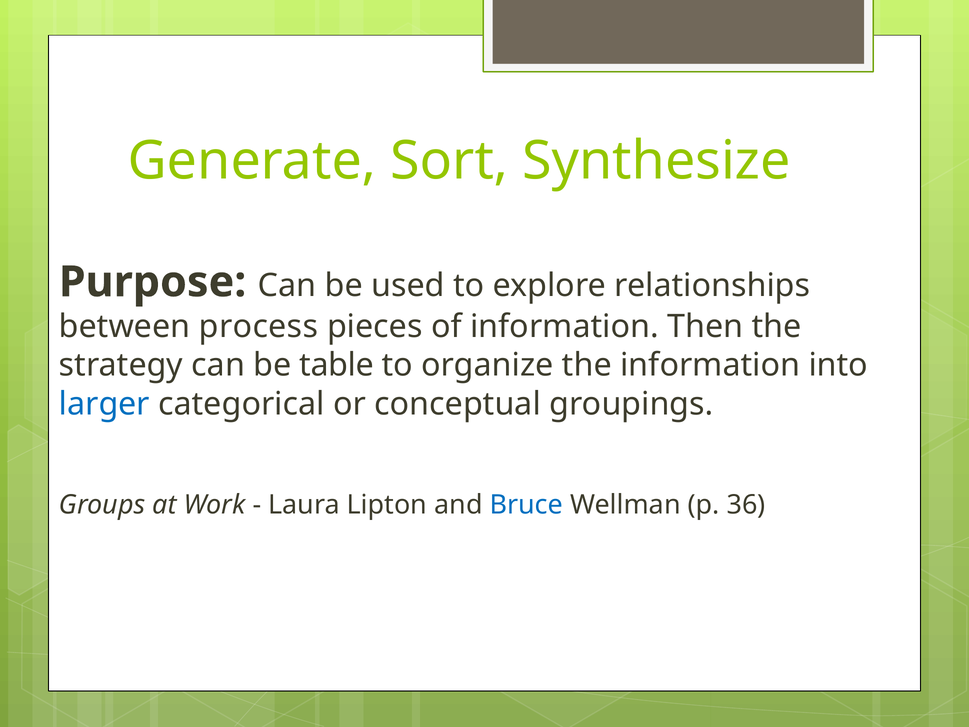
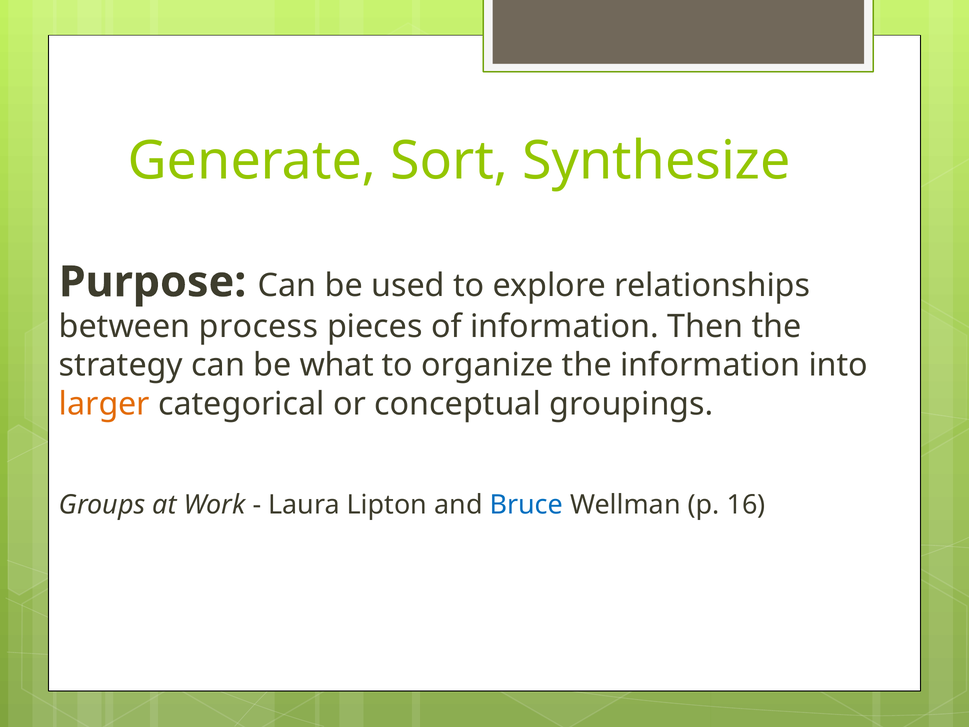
table: table -> what
larger colour: blue -> orange
36: 36 -> 16
